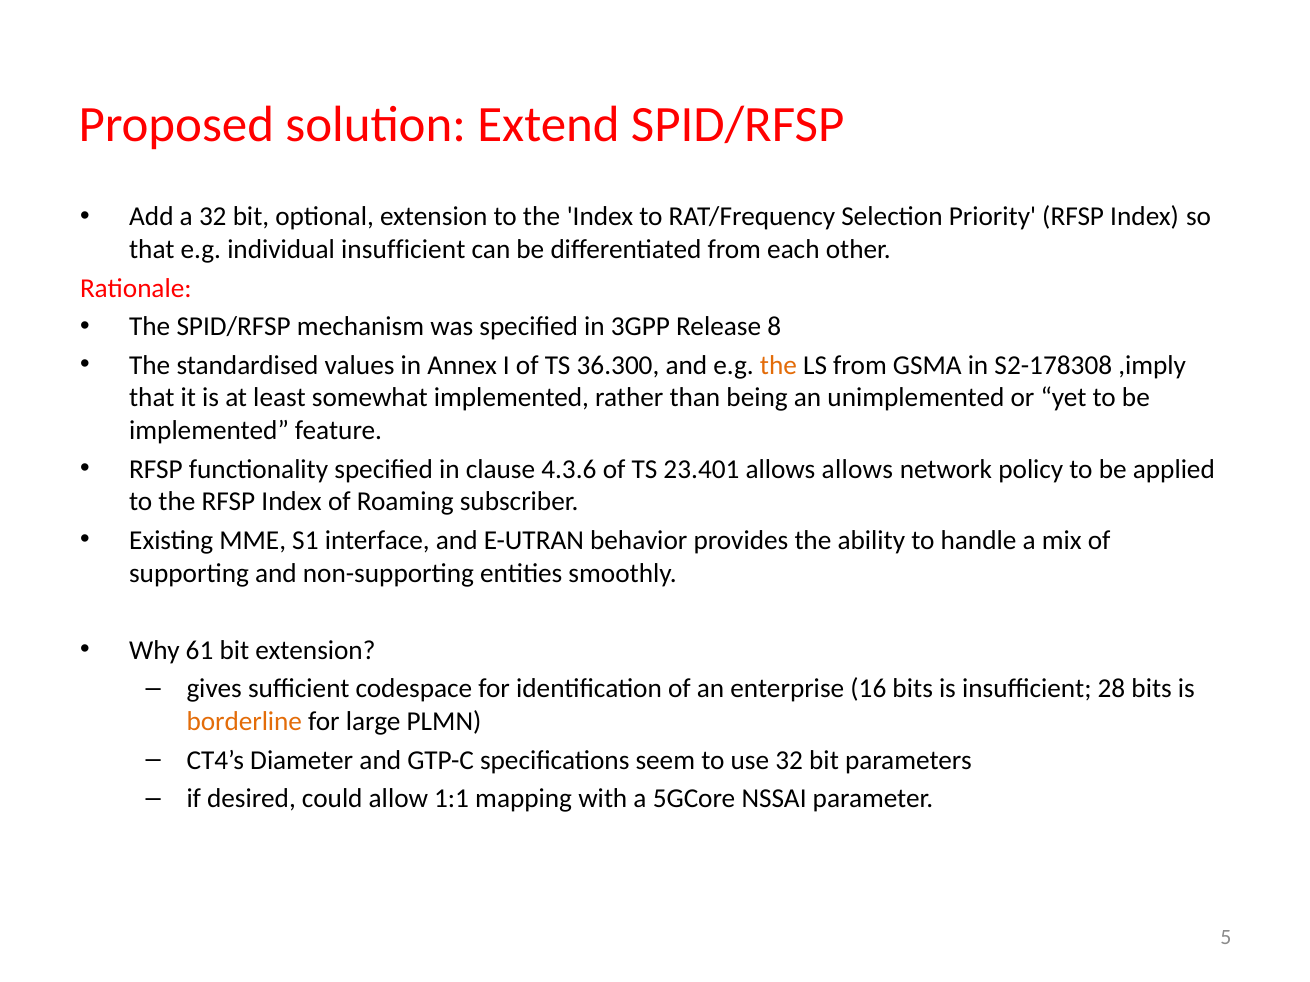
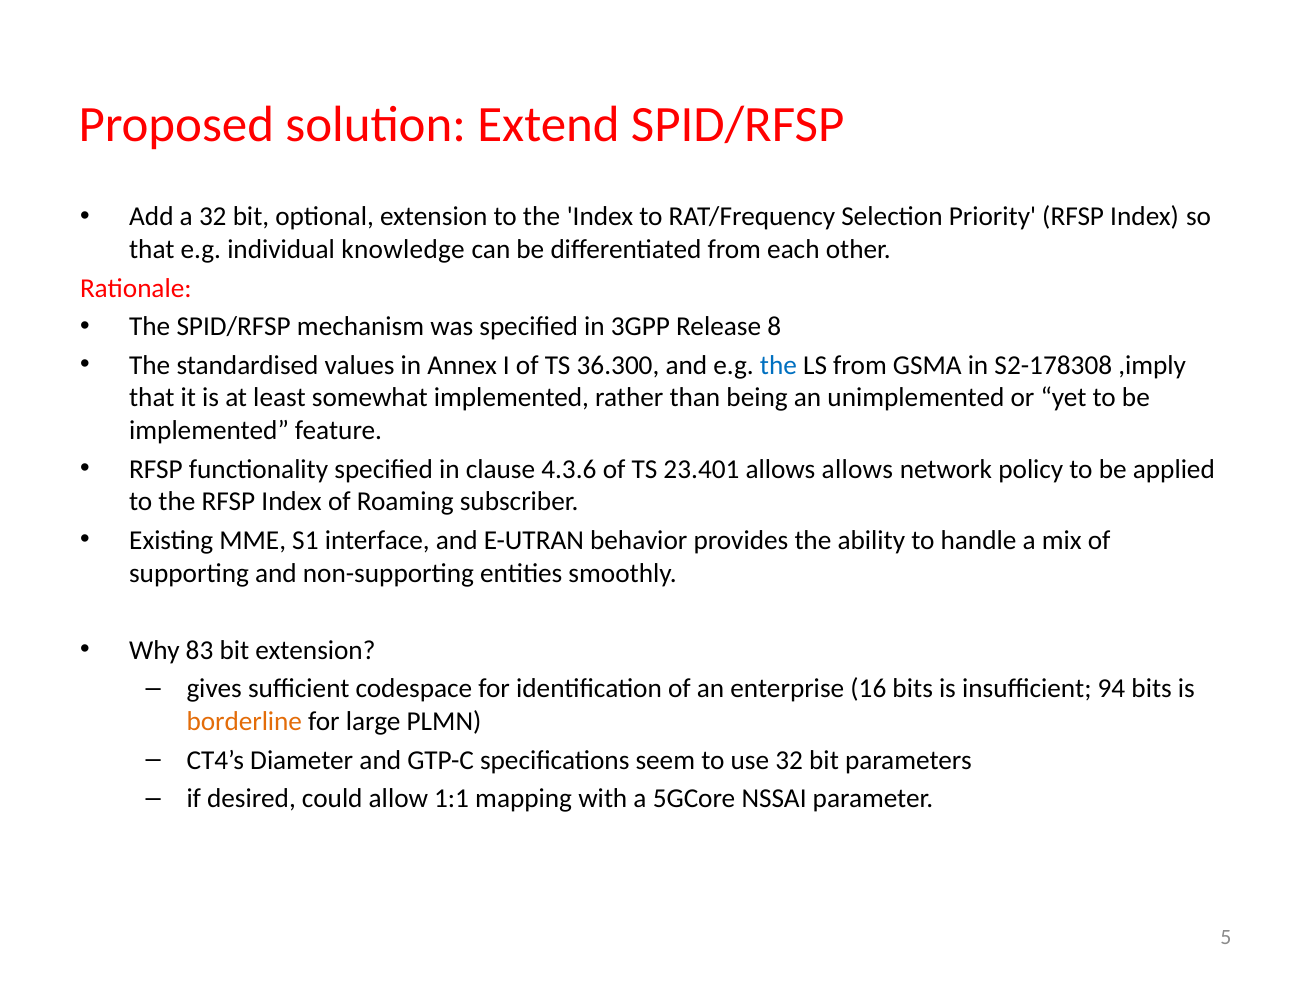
individual insufficient: insufficient -> knowledge
the at (778, 365) colour: orange -> blue
61: 61 -> 83
28: 28 -> 94
